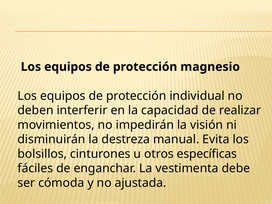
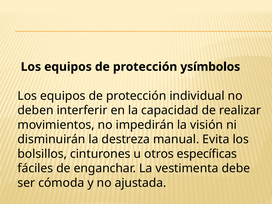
magnesio: magnesio -> ysímbolos
